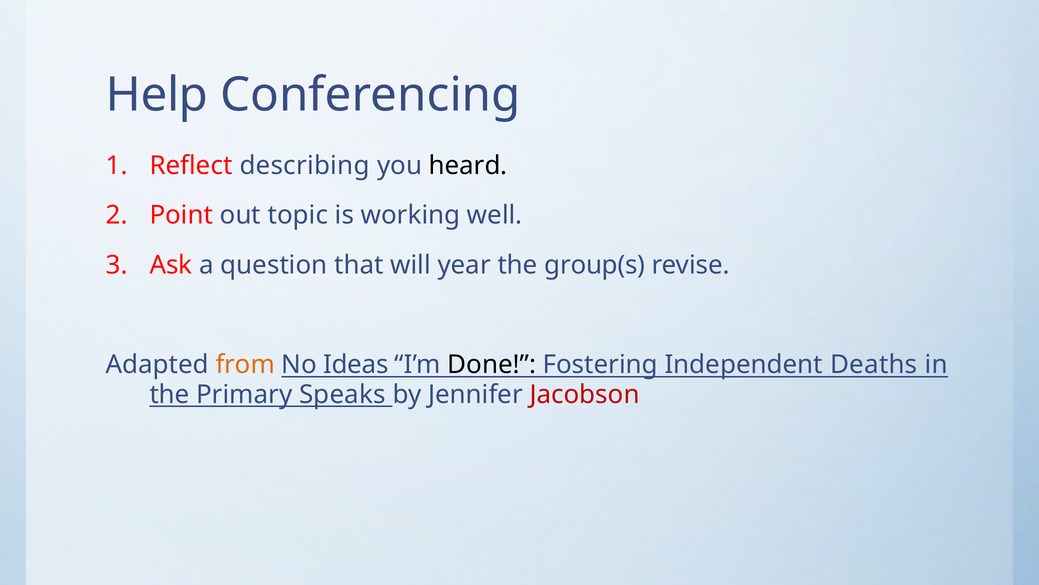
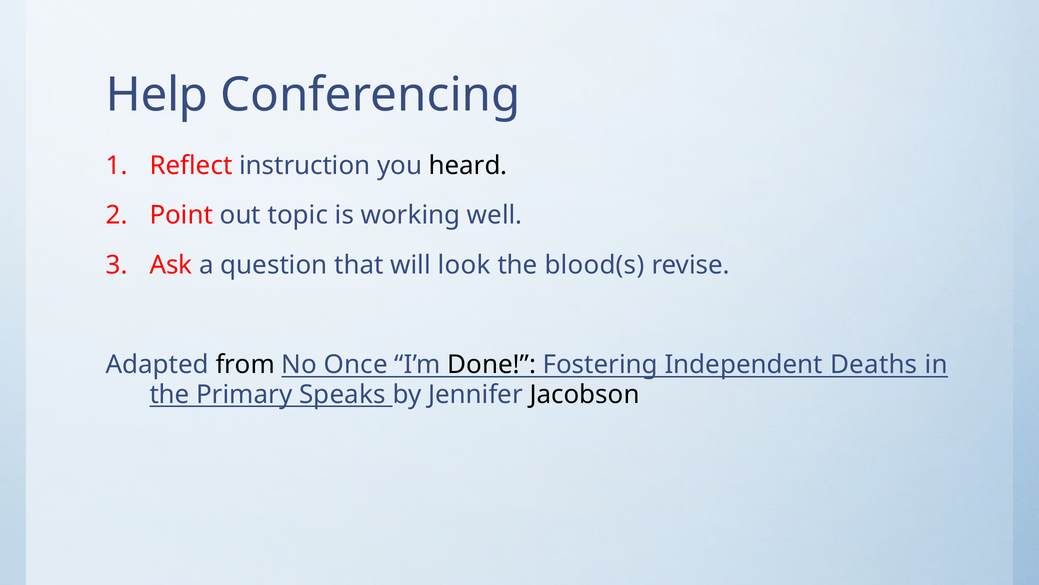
describing: describing -> instruction
year: year -> look
group(s: group(s -> blood(s
from colour: orange -> black
Ideas: Ideas -> Once
Jacobson colour: red -> black
